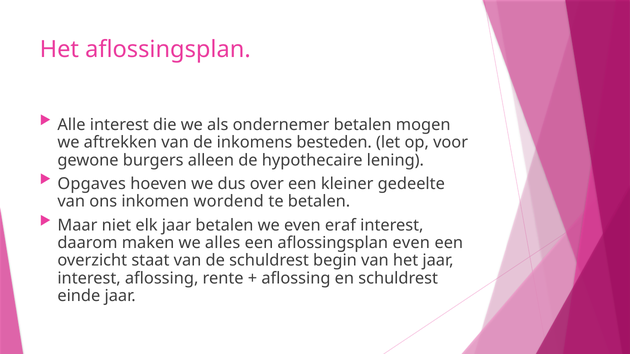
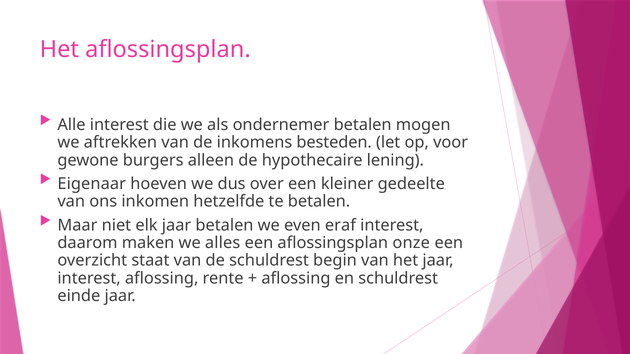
Opgaves: Opgaves -> Eigenaar
wordend: wordend -> hetzelfde
aflossingsplan even: even -> onze
